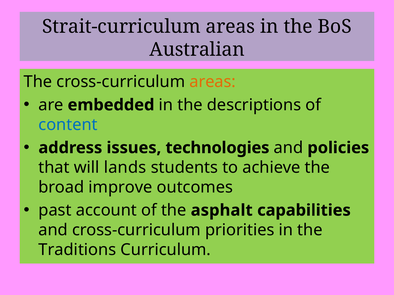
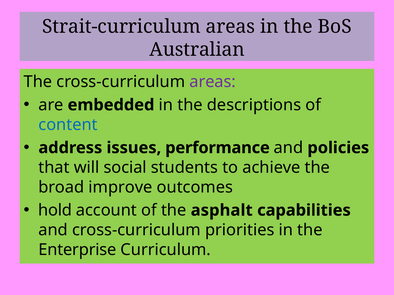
areas at (213, 82) colour: orange -> purple
technologies: technologies -> performance
lands: lands -> social
past: past -> hold
Traditions: Traditions -> Enterprise
